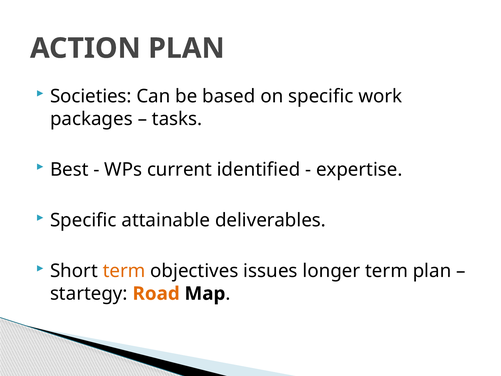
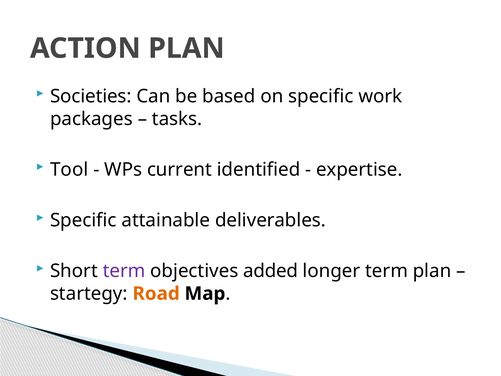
Best: Best -> Tool
term at (124, 271) colour: orange -> purple
issues: issues -> added
